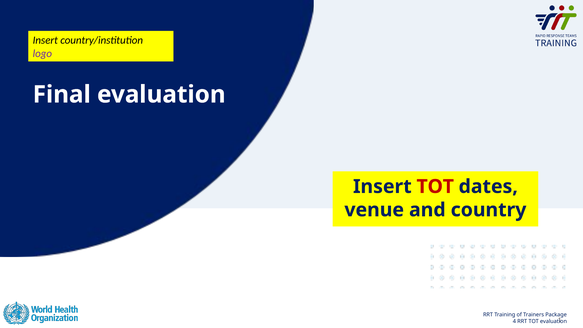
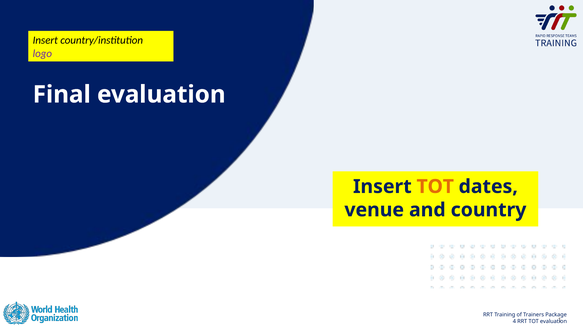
TOT at (435, 187) colour: red -> orange
